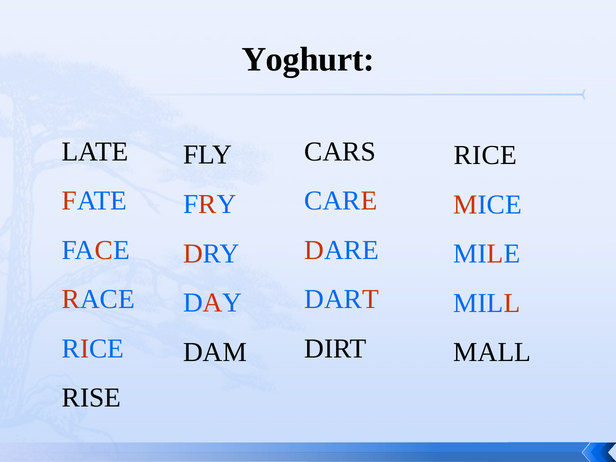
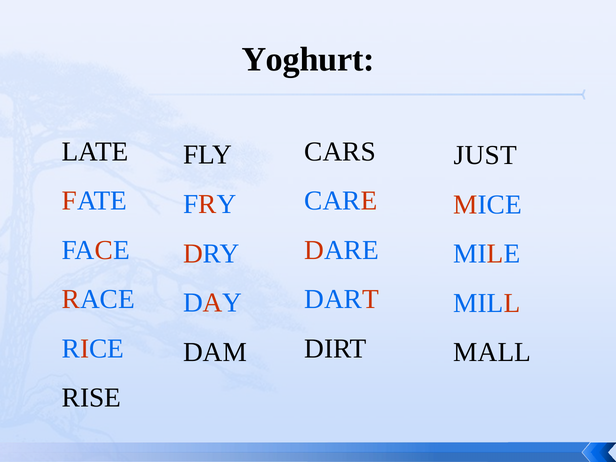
RICE at (485, 155): RICE -> JUST
